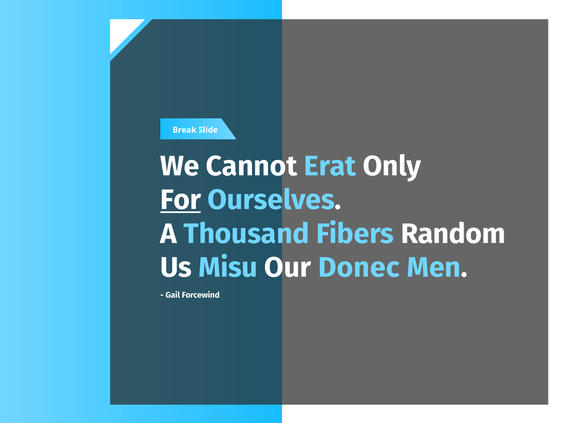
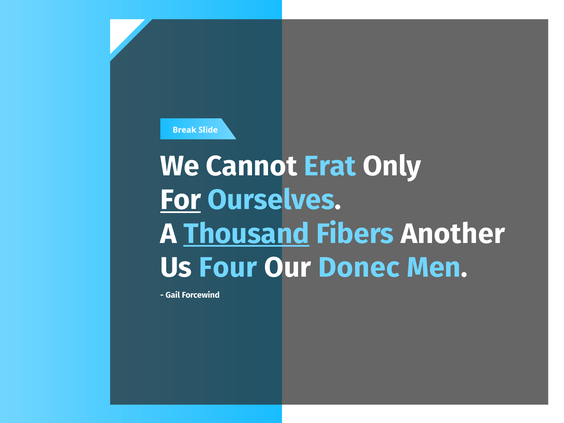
Thousand underline: none -> present
Random: Random -> Another
Misu: Misu -> Four
